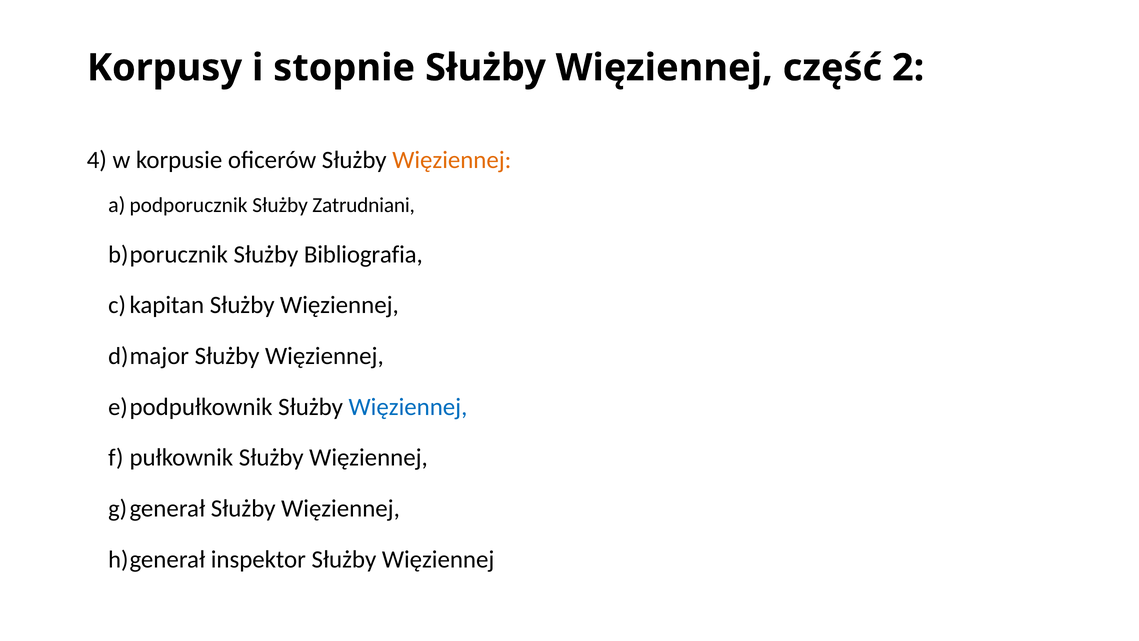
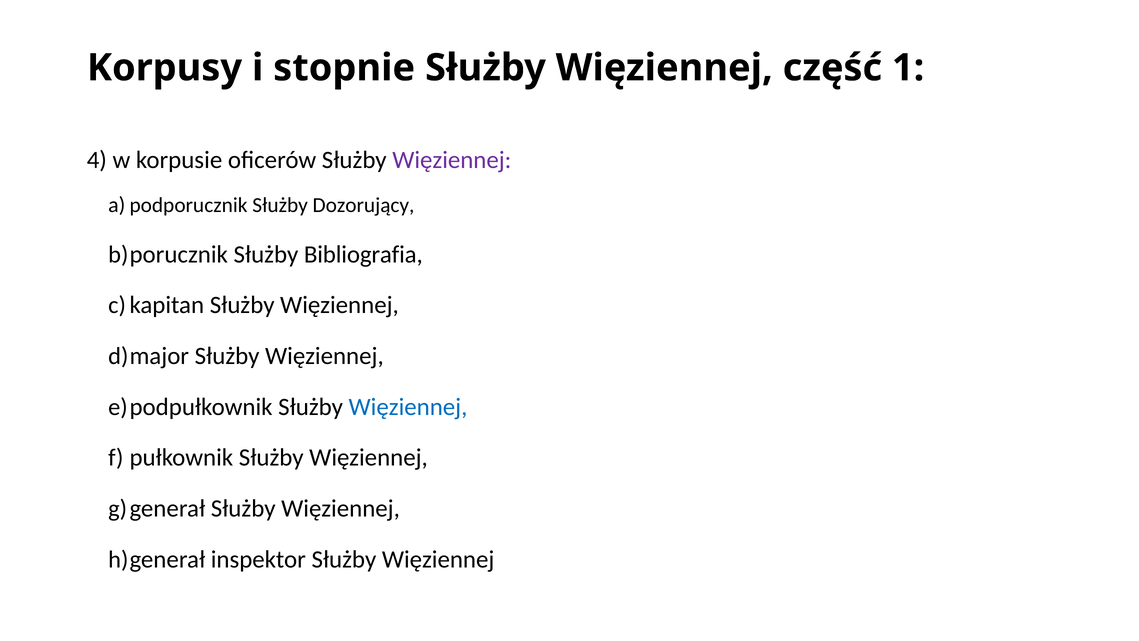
2: 2 -> 1
Więziennej at (452, 160) colour: orange -> purple
Zatrudniani: Zatrudniani -> Dozorujący
